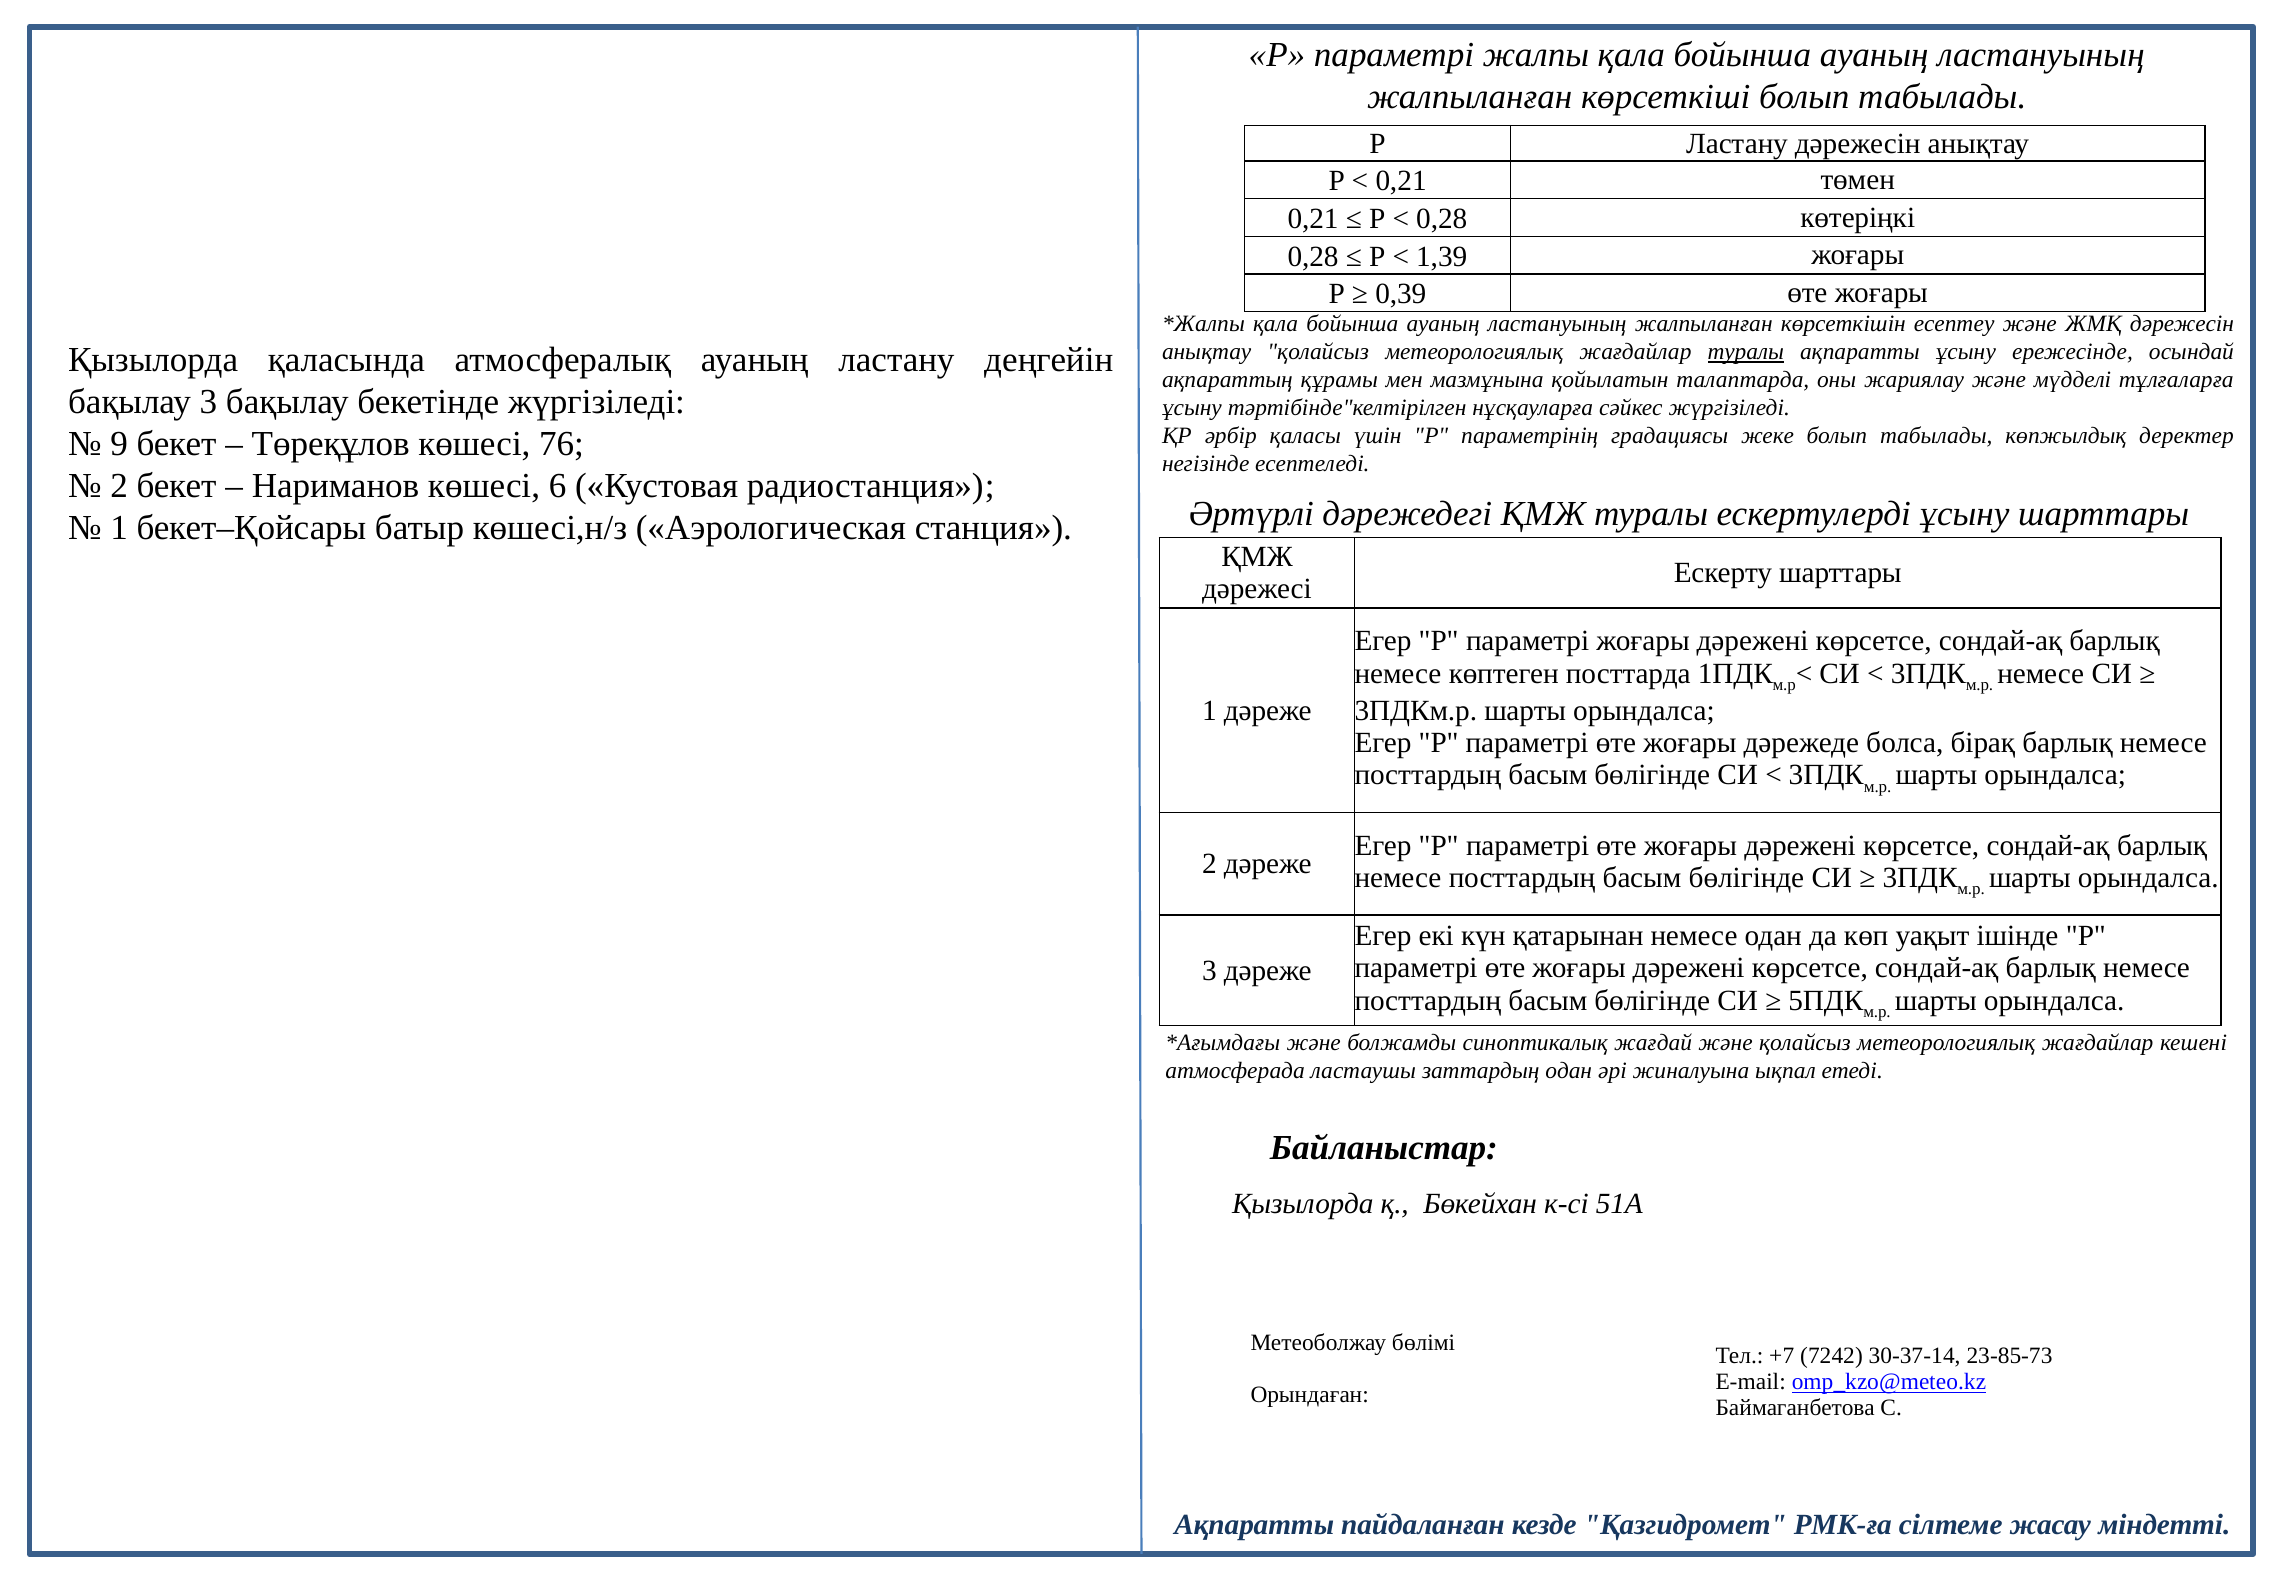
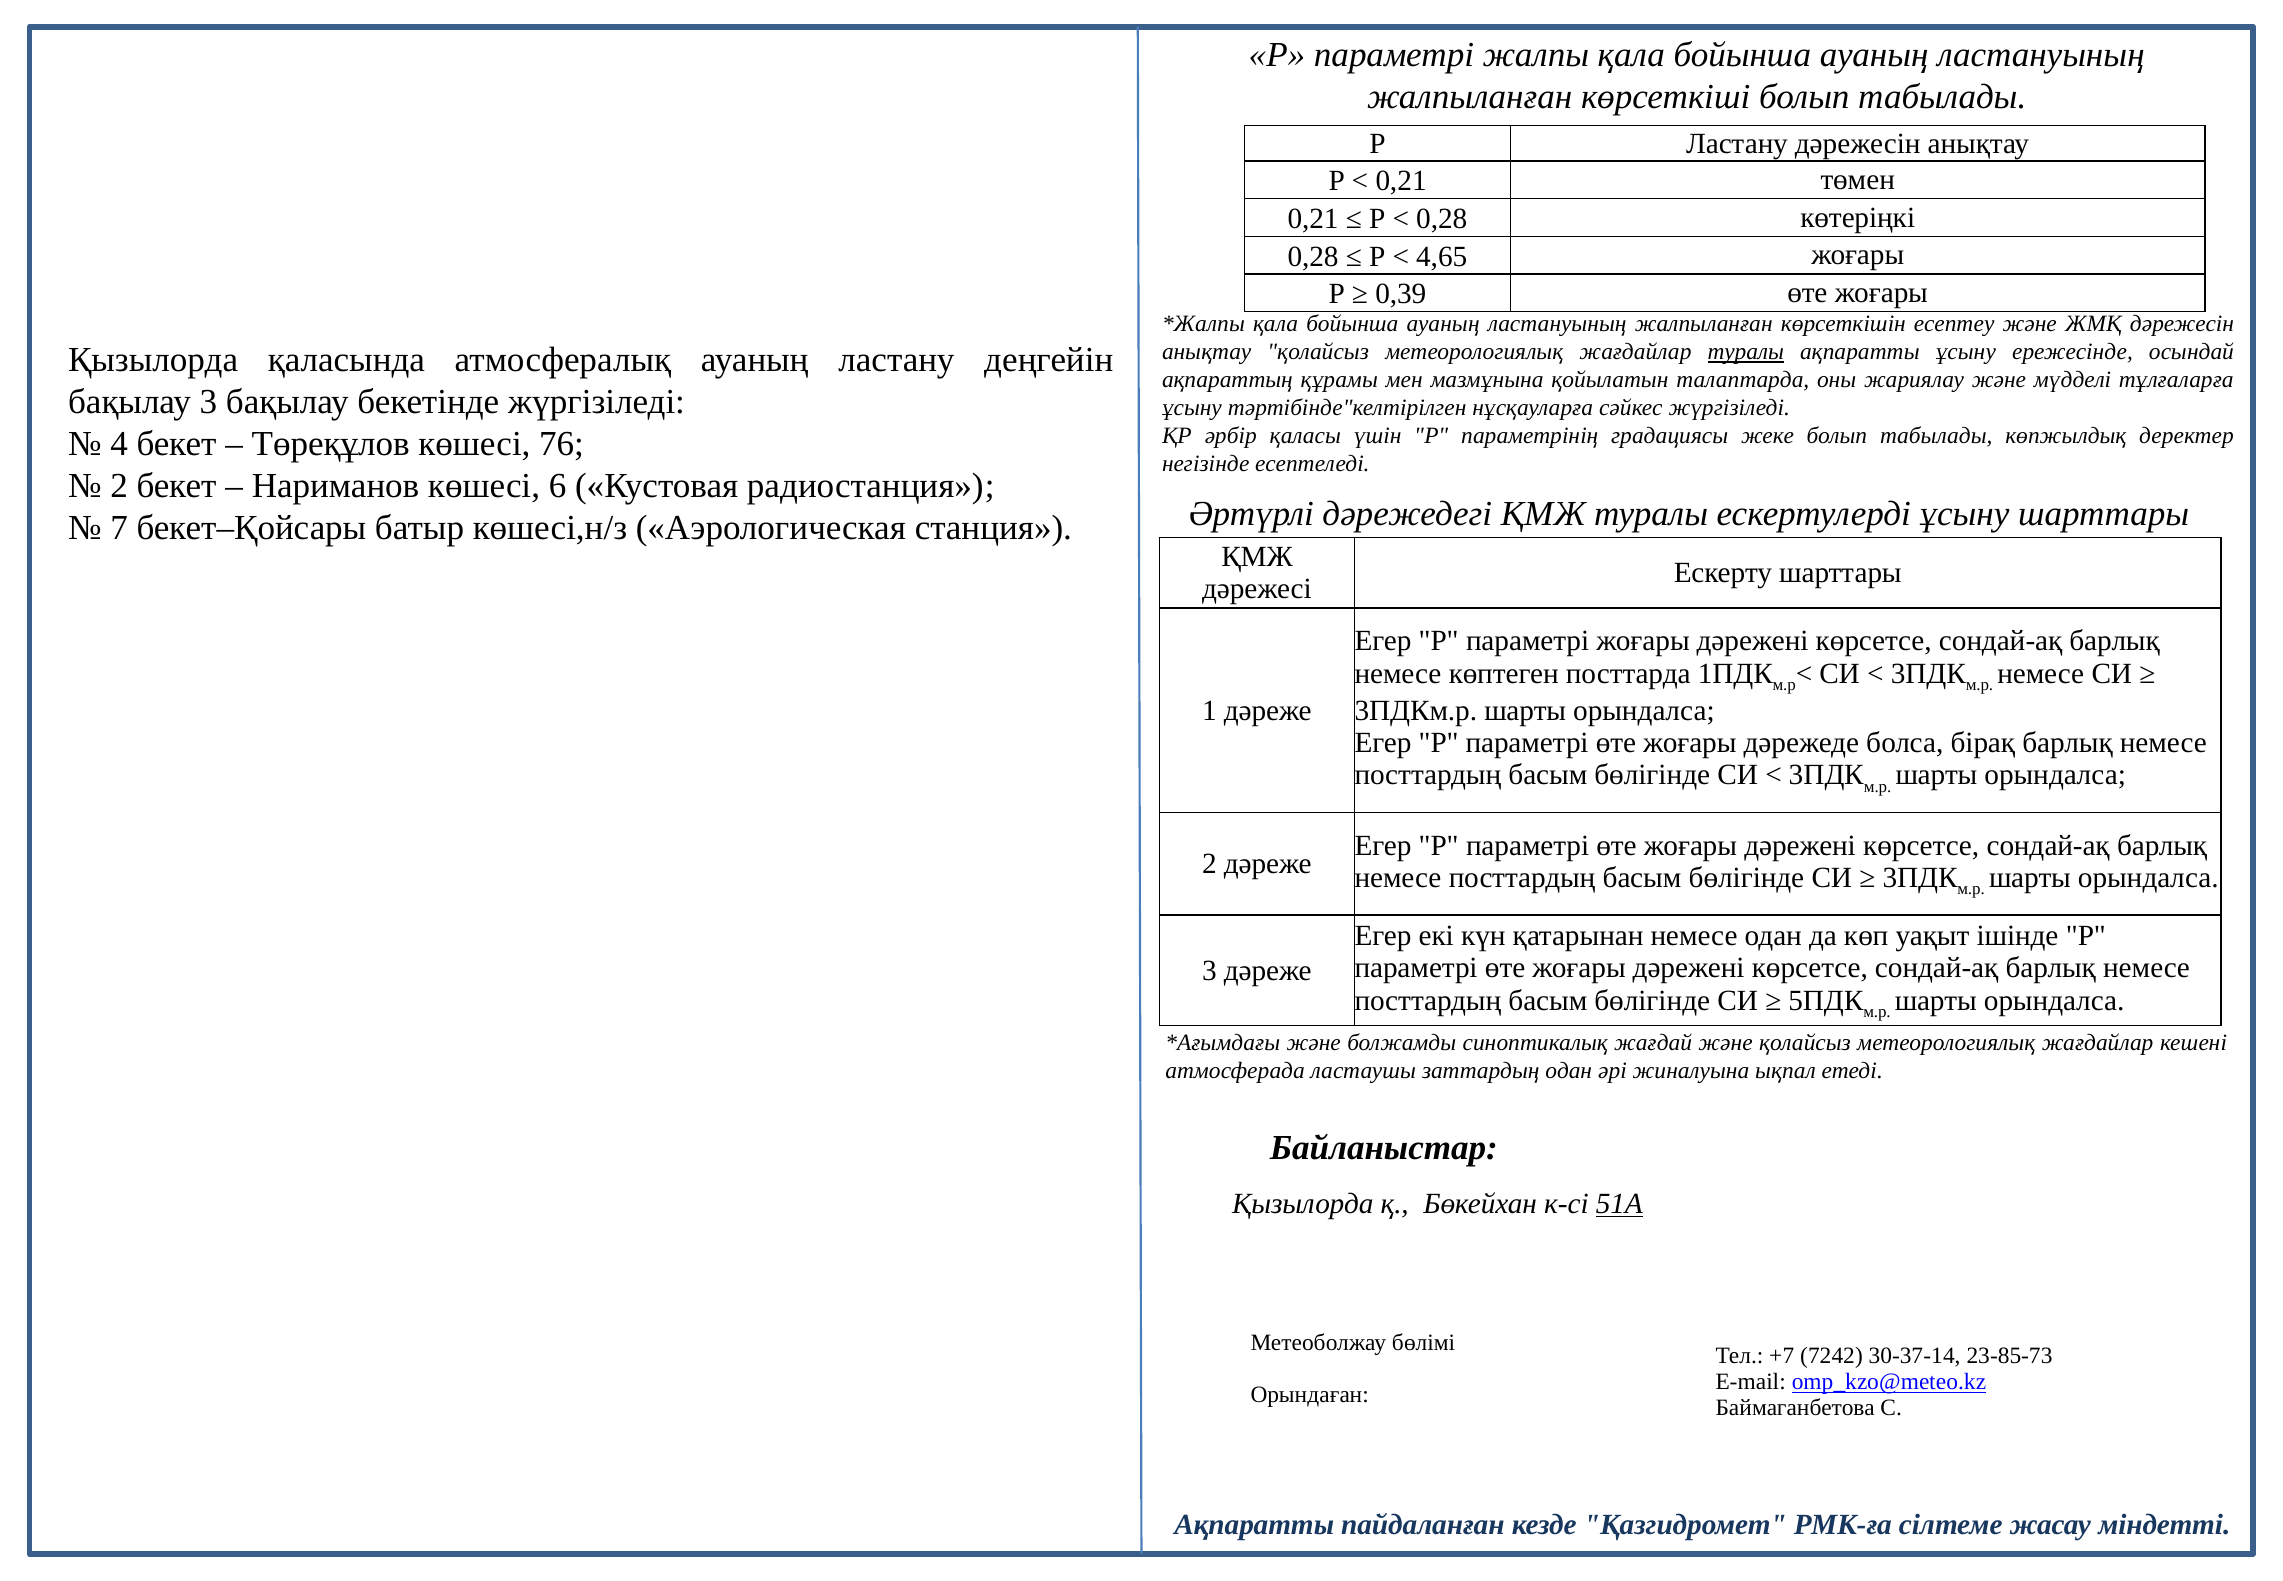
1,39: 1,39 -> 4,65
9: 9 -> 4
1 at (119, 528): 1 -> 7
51А underline: none -> present
